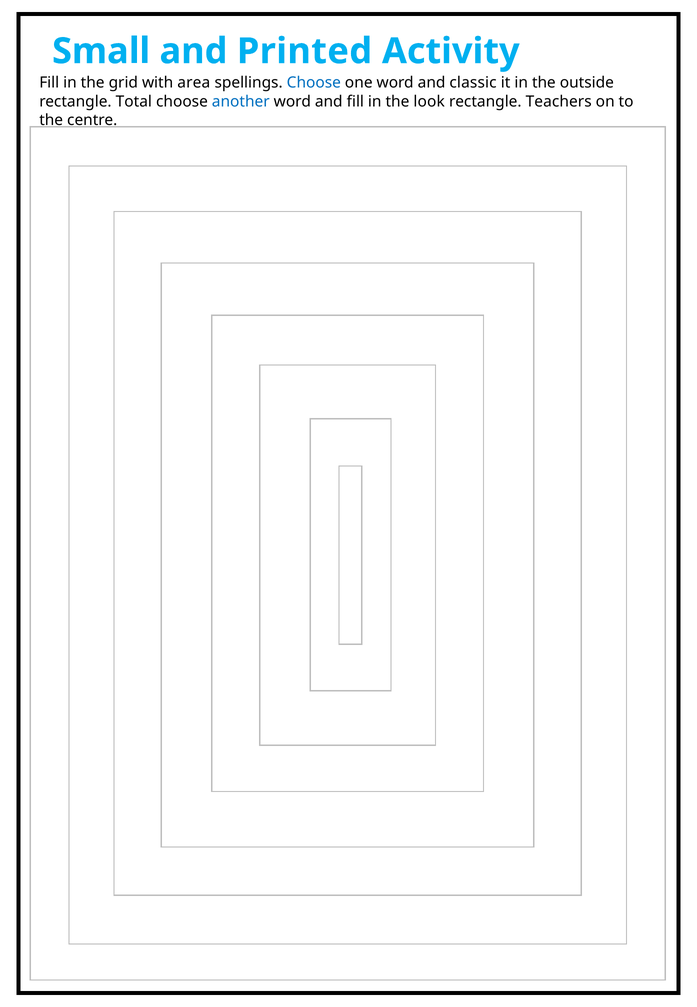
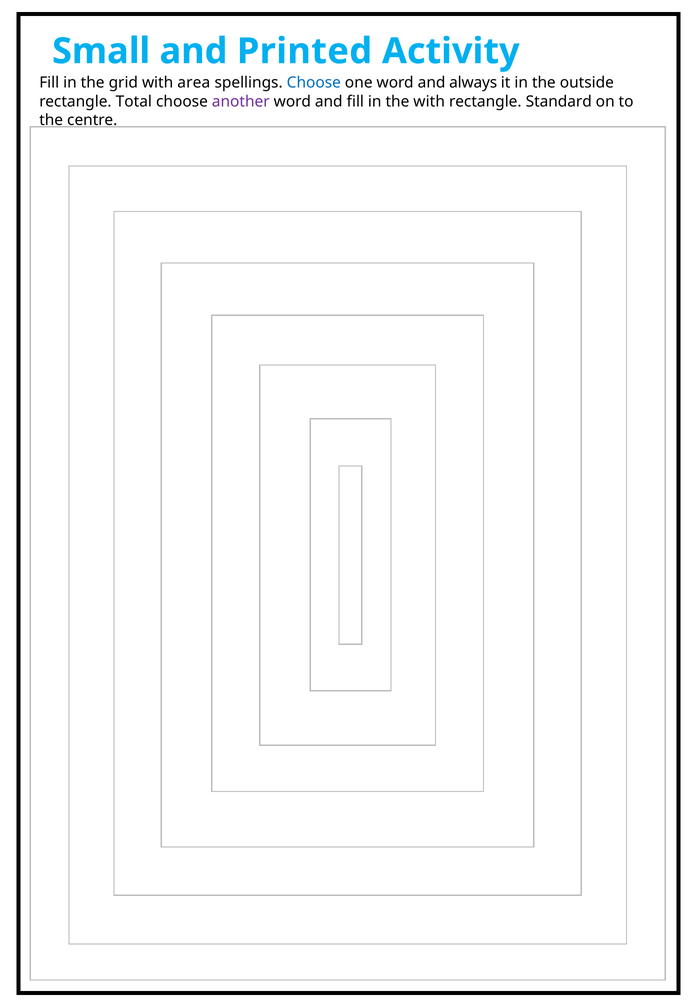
classic: classic -> always
another colour: blue -> purple
the look: look -> with
Teachers: Teachers -> Standard
